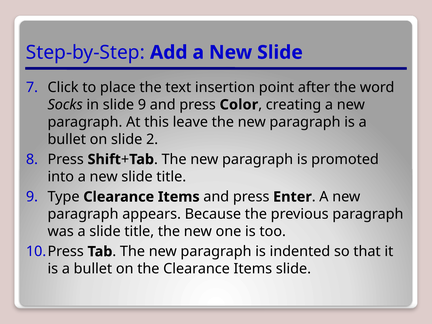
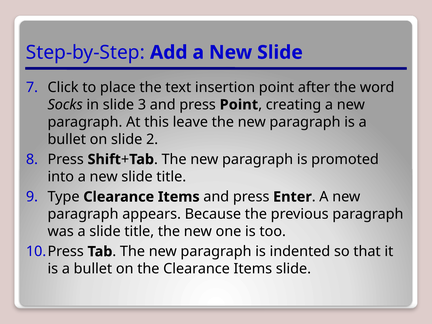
slide 9: 9 -> 3
press Color: Color -> Point
